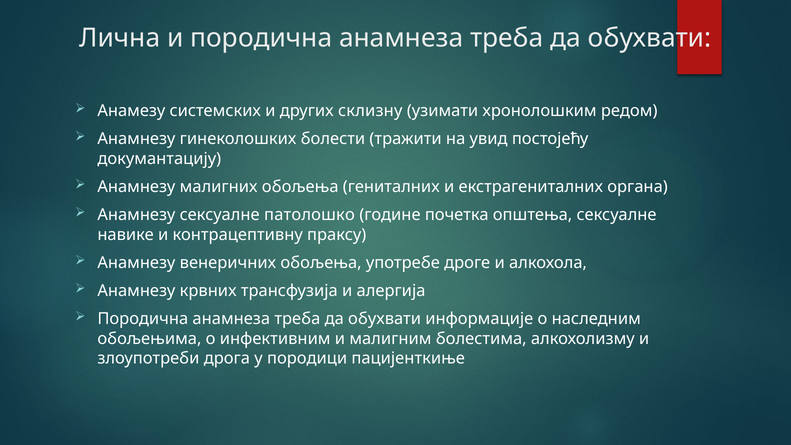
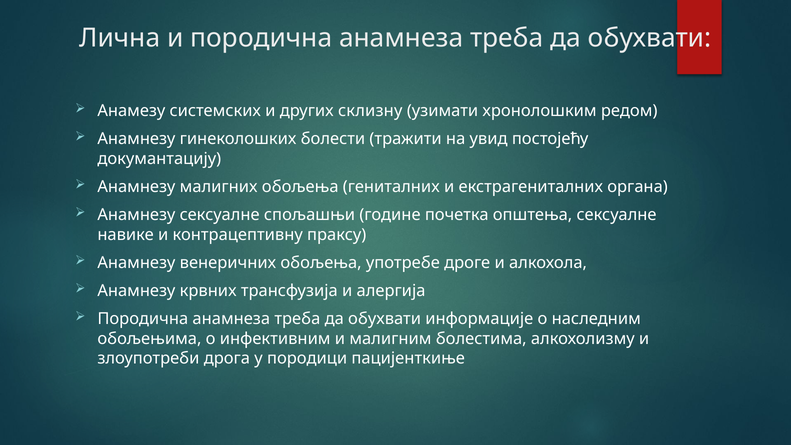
патолошко: патолошко -> спољашњи
